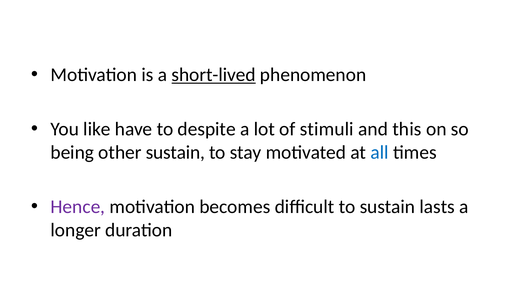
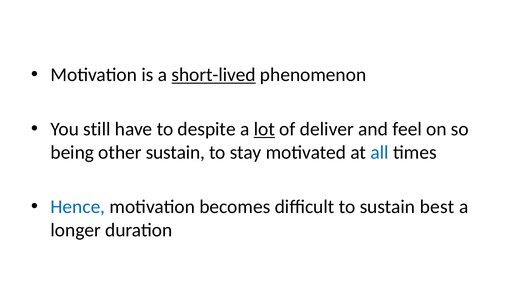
like: like -> still
lot underline: none -> present
stimuli: stimuli -> deliver
this: this -> feel
Hence colour: purple -> blue
lasts: lasts -> best
